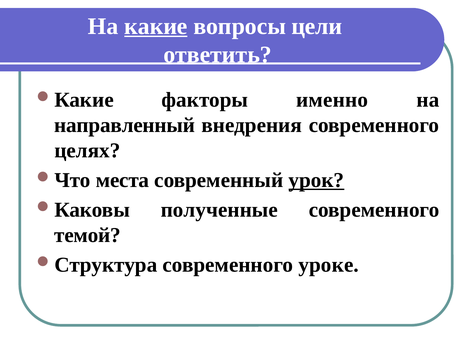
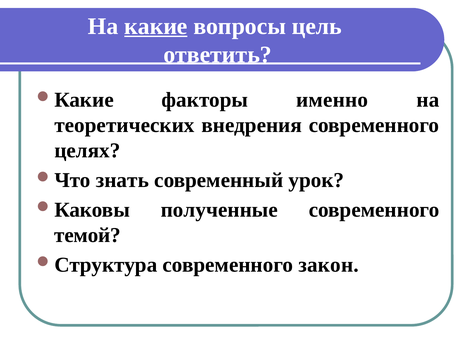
цели: цели -> цель
направленный: направленный -> теоретических
места: места -> знать
урок underline: present -> none
уроке: уроке -> закон
